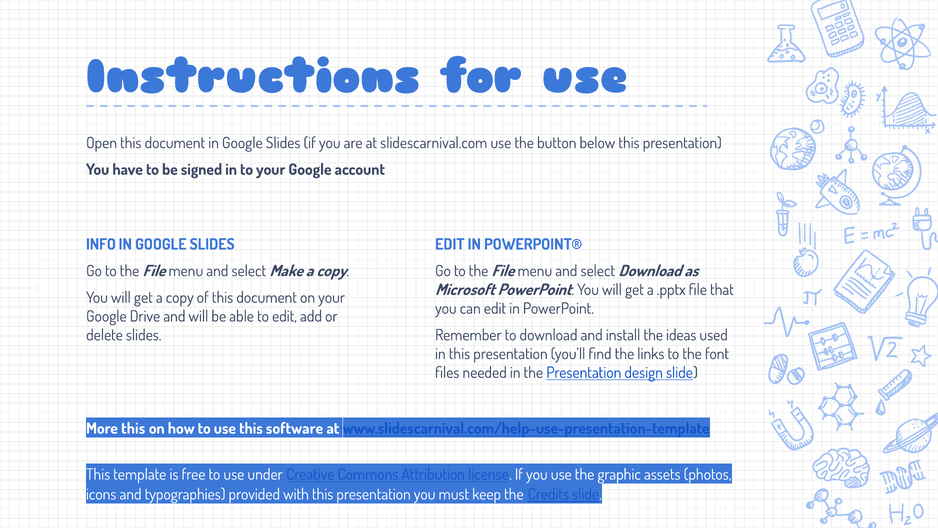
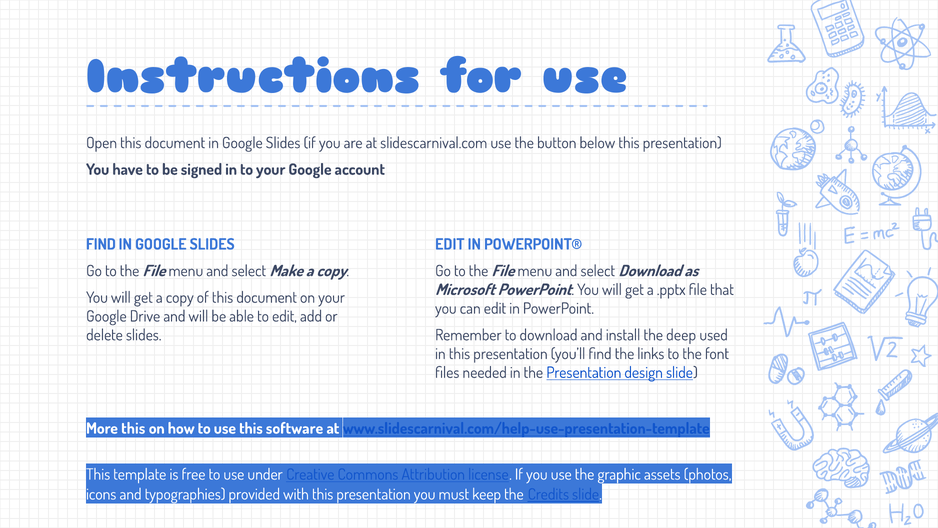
INFO at (101, 244): INFO -> FIND
ideas: ideas -> deep
